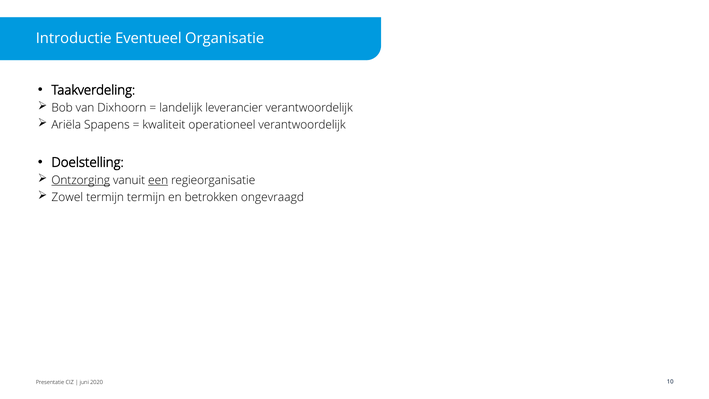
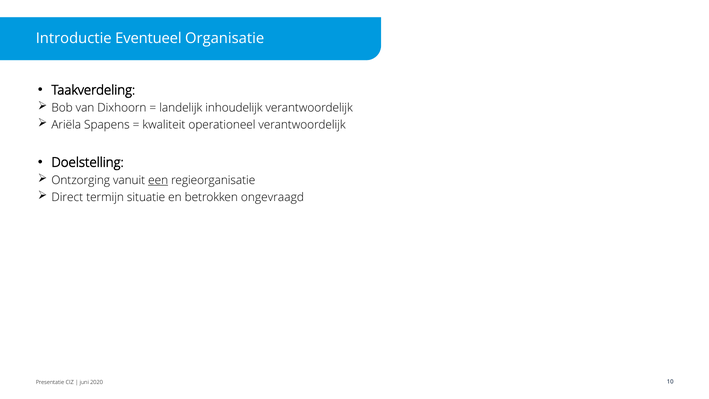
leverancier: leverancier -> inhoudelijk
Ontzorging underline: present -> none
Zowel: Zowel -> Direct
termijn termijn: termijn -> situatie
